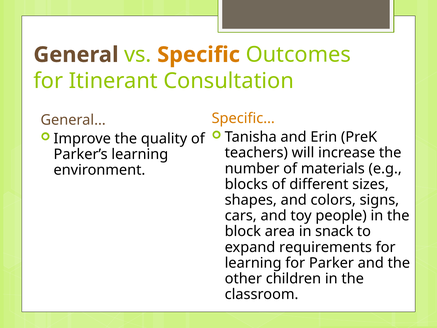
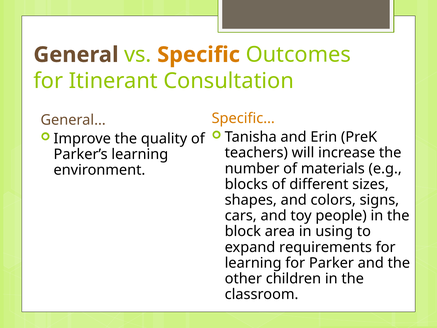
snack: snack -> using
